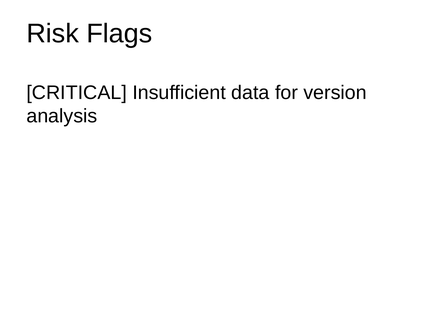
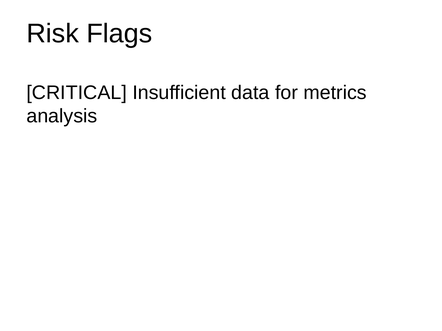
version: version -> metrics
